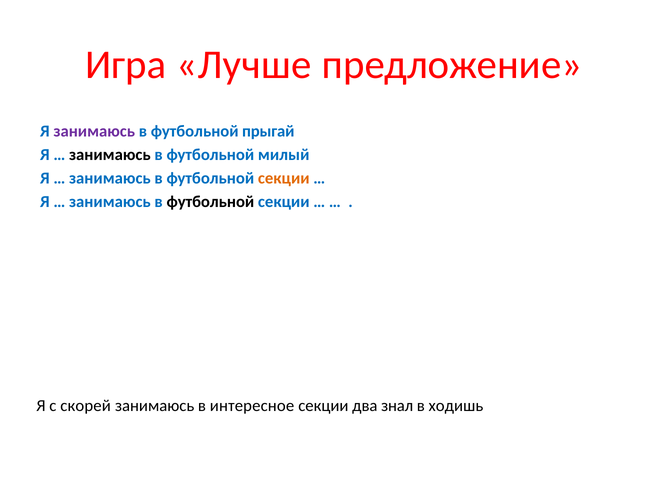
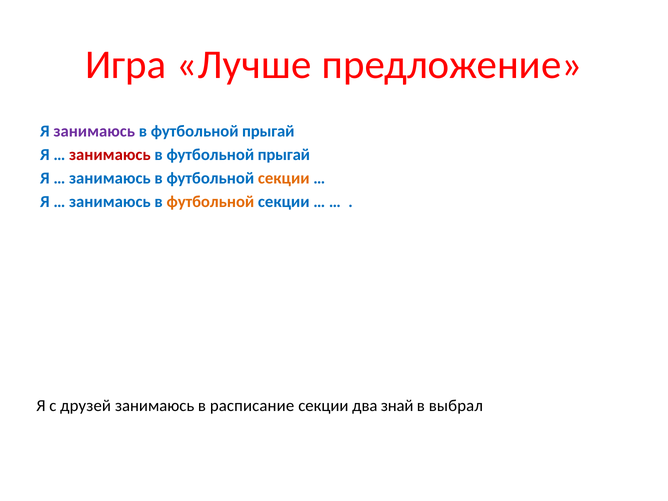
занимаюсь at (110, 155) colour: black -> red
милый at (284, 155): милый -> прыгай
футбольной at (210, 202) colour: black -> orange
скорей: скорей -> друзей
интересное: интересное -> расписание
знал: знал -> знай
ходишь: ходишь -> выбрал
